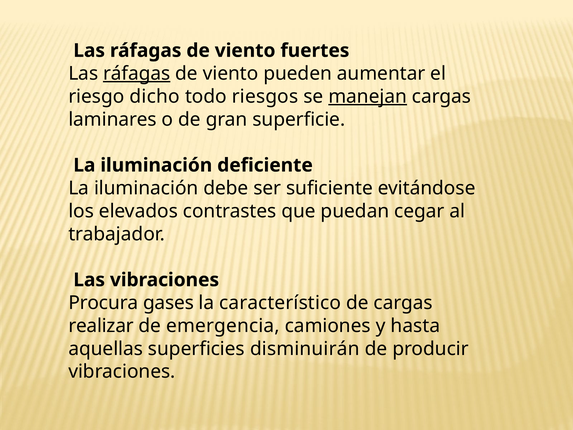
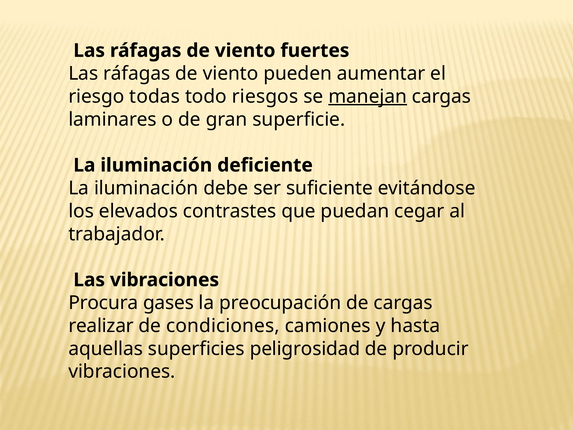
ráfagas at (137, 73) underline: present -> none
dicho: dicho -> todas
característico: característico -> preocupación
emergencia: emergencia -> condiciones
disminuirán: disminuirán -> peligrosidad
